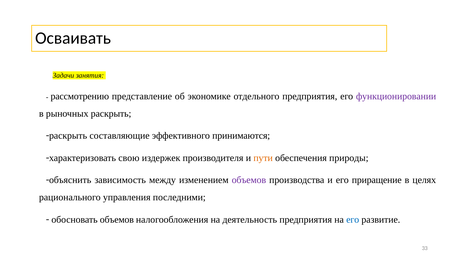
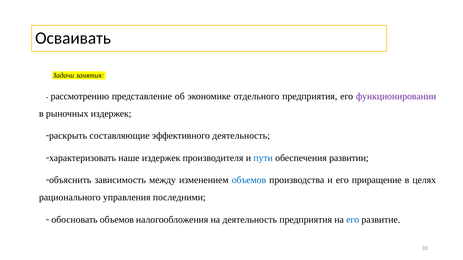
рыночных раскрыть: раскрыть -> издержек
эффективного принимаются: принимаются -> деятельность
свою: свою -> наше
пути colour: orange -> blue
природы: природы -> развитии
объемов at (249, 180) colour: purple -> blue
